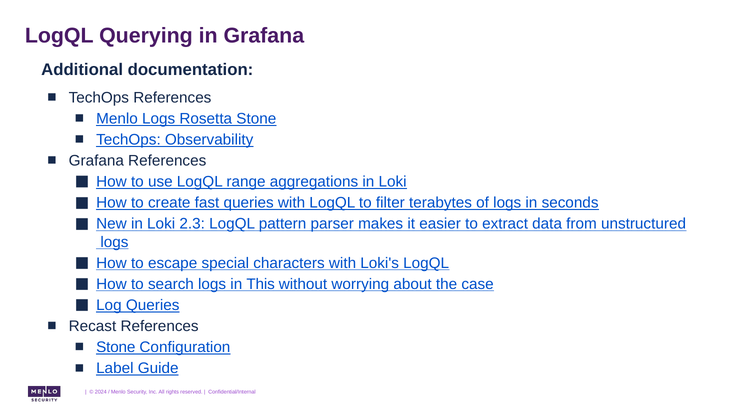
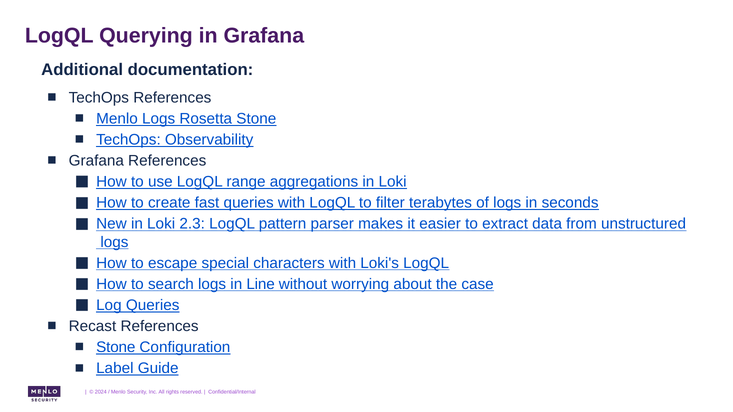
This: This -> Line
